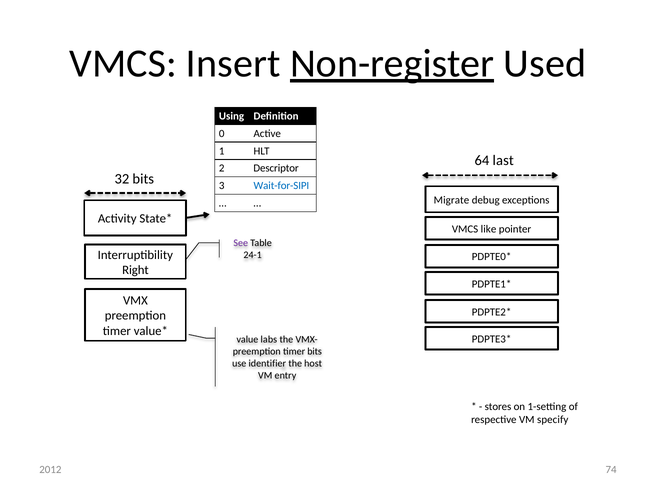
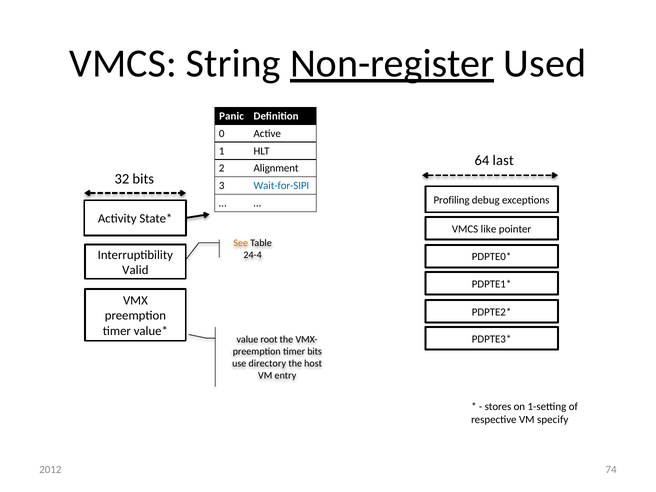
Insert: Insert -> String
Using: Using -> Panic
Descriptor: Descriptor -> Alignment
Migrate: Migrate -> Profiling
See colour: purple -> orange
24-1: 24-1 -> 24-4
Right: Right -> Valid
labs: labs -> root
identifier: identifier -> directory
